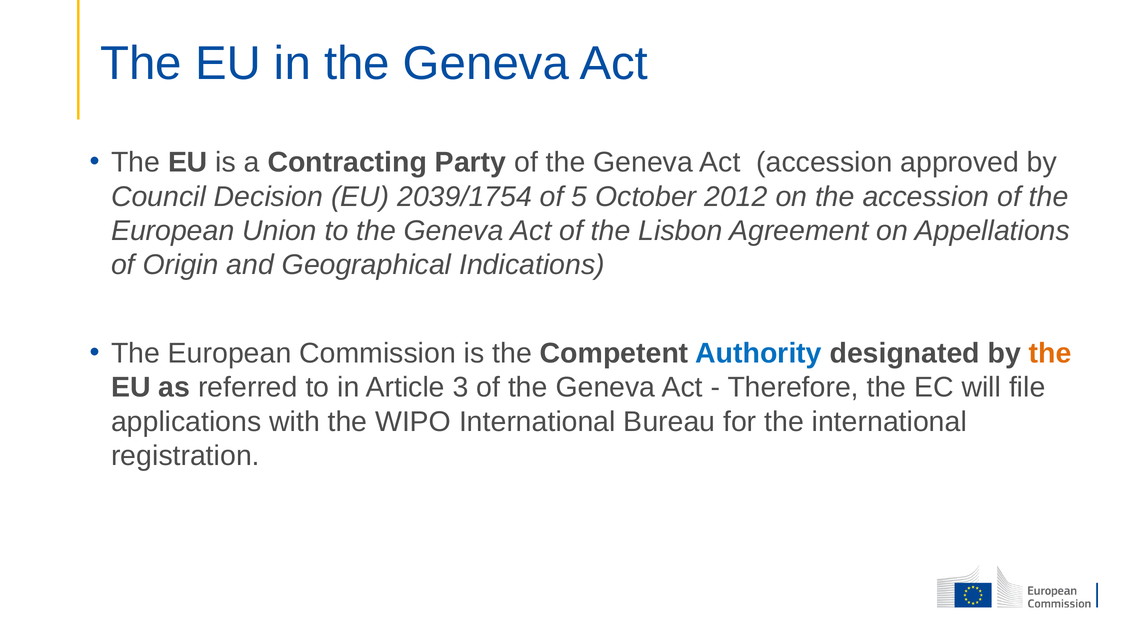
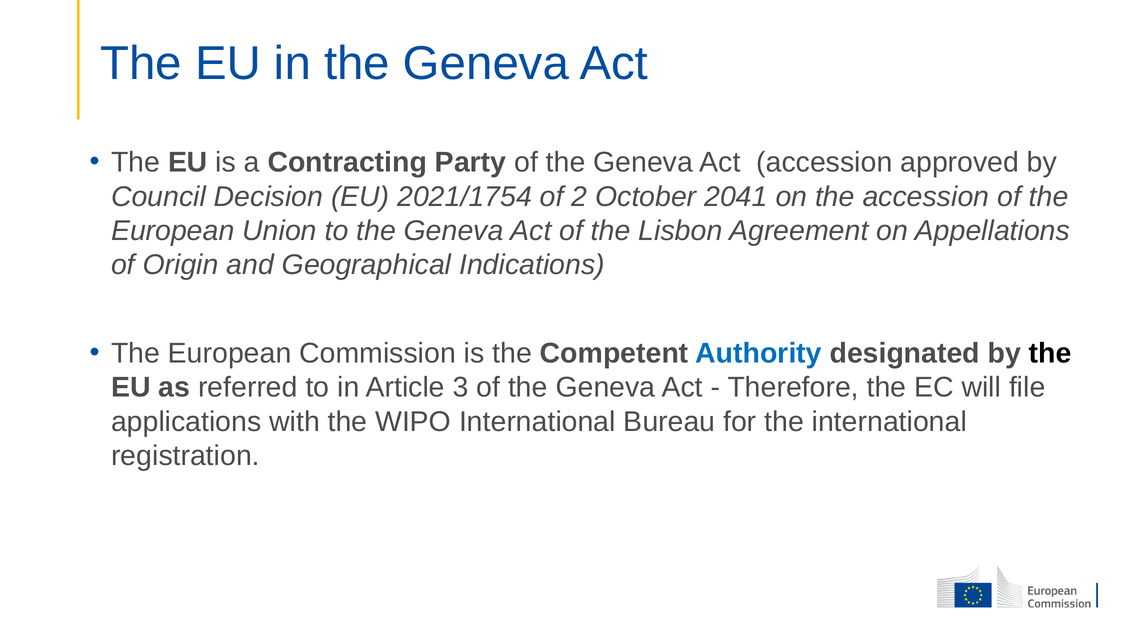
2039/1754: 2039/1754 -> 2021/1754
5: 5 -> 2
2012: 2012 -> 2041
the at (1050, 353) colour: orange -> black
